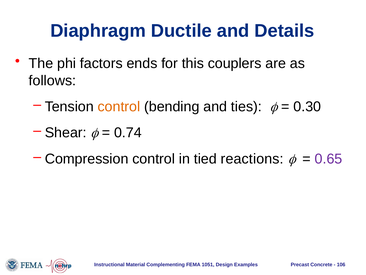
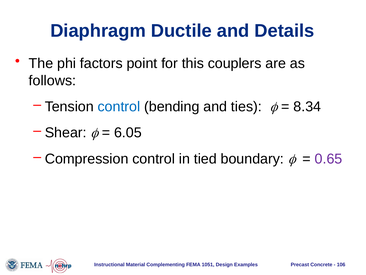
ends: ends -> point
control at (119, 107) colour: orange -> blue
0.30: 0.30 -> 8.34
0.74: 0.74 -> 6.05
reactions: reactions -> boundary
